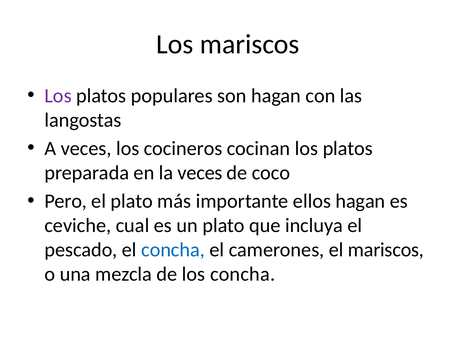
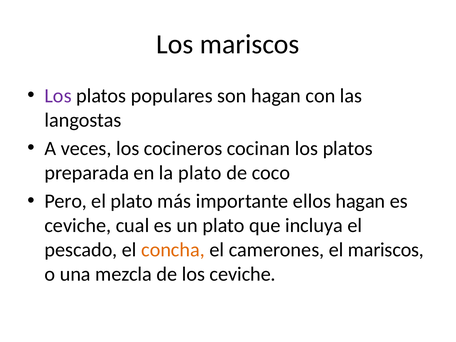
la veces: veces -> plato
concha at (173, 250) colour: blue -> orange
los concha: concha -> ceviche
